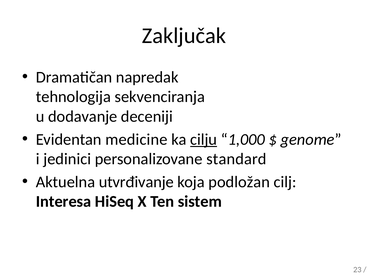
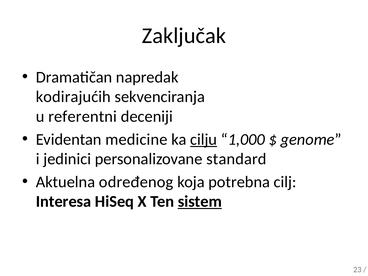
tehnologija: tehnologija -> kodirajućih
dodavanje: dodavanje -> referentni
utvrđivanje: utvrđivanje -> određenog
podložan: podložan -> potrebna
sistem underline: none -> present
